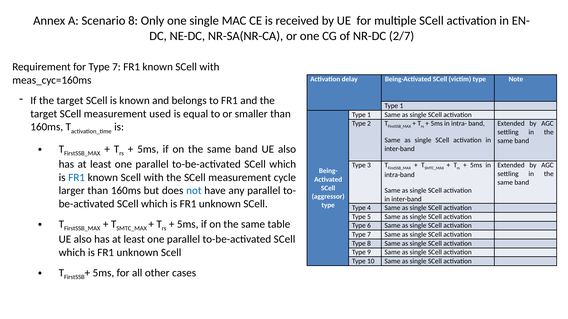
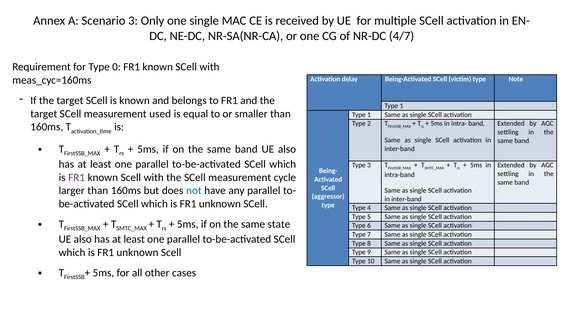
Scenario 8: 8 -> 3
2/7: 2/7 -> 4/7
for Type 7: 7 -> 0
FR1 at (77, 178) colour: blue -> purple
table: table -> state
